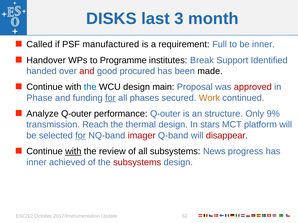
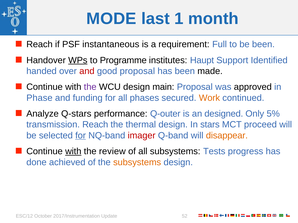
DISKS: DISKS -> MODE
3: 3 -> 1
Called at (39, 44): Called -> Reach
manufactured: manufactured -> instantaneous
be inner: inner -> been
WPs underline: none -> present
Break: Break -> Haupt
good procured: procured -> proposal
the at (90, 87) colour: blue -> purple
approved colour: red -> black
for at (110, 98) underline: present -> none
Analyze Q-outer: Q-outer -> Q-stars
structure: structure -> designed
9%: 9% -> 5%
platform: platform -> proceed
disappear colour: red -> orange
News: News -> Tests
inner at (36, 163): inner -> done
subsystems at (137, 163) colour: red -> orange
